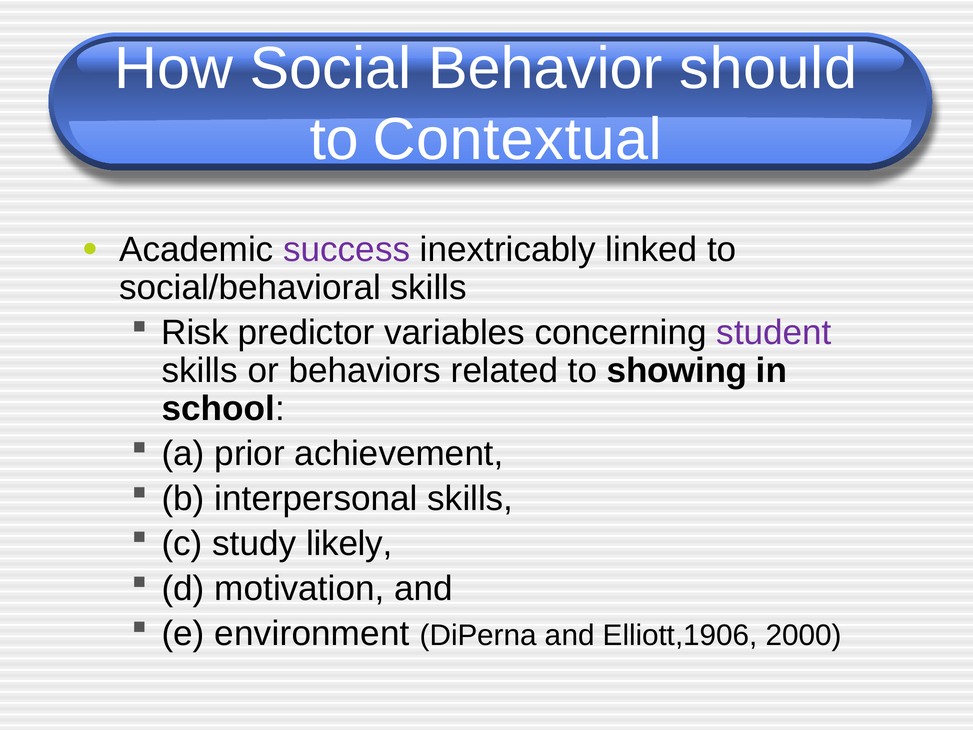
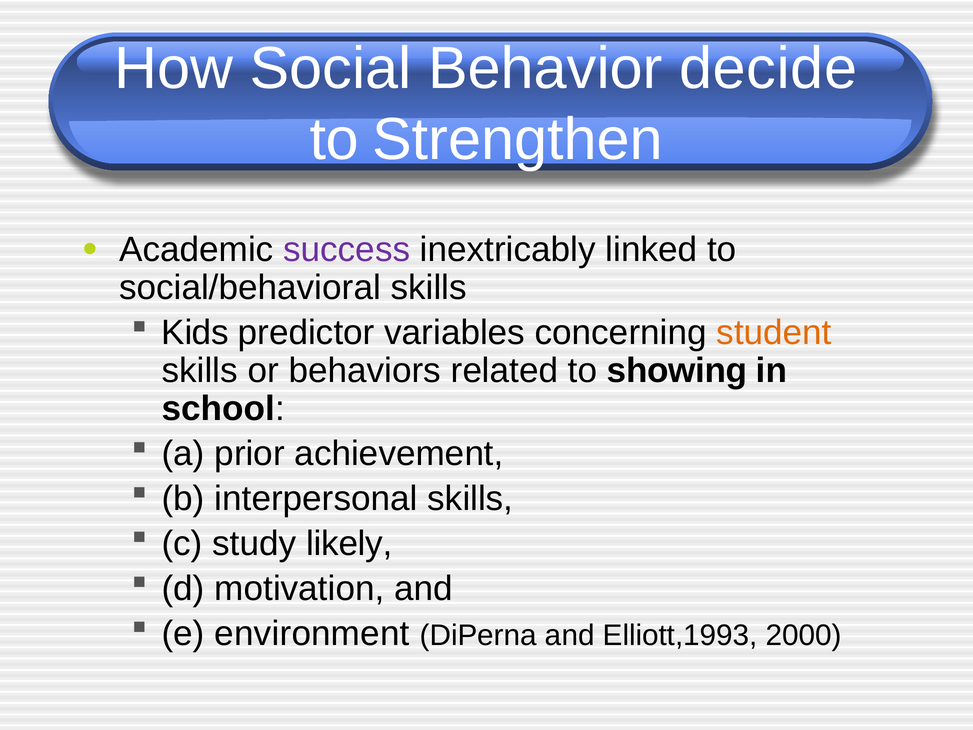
should: should -> decide
Contextual: Contextual -> Strengthen
Risk: Risk -> Kids
student colour: purple -> orange
Elliott,1906: Elliott,1906 -> Elliott,1993
